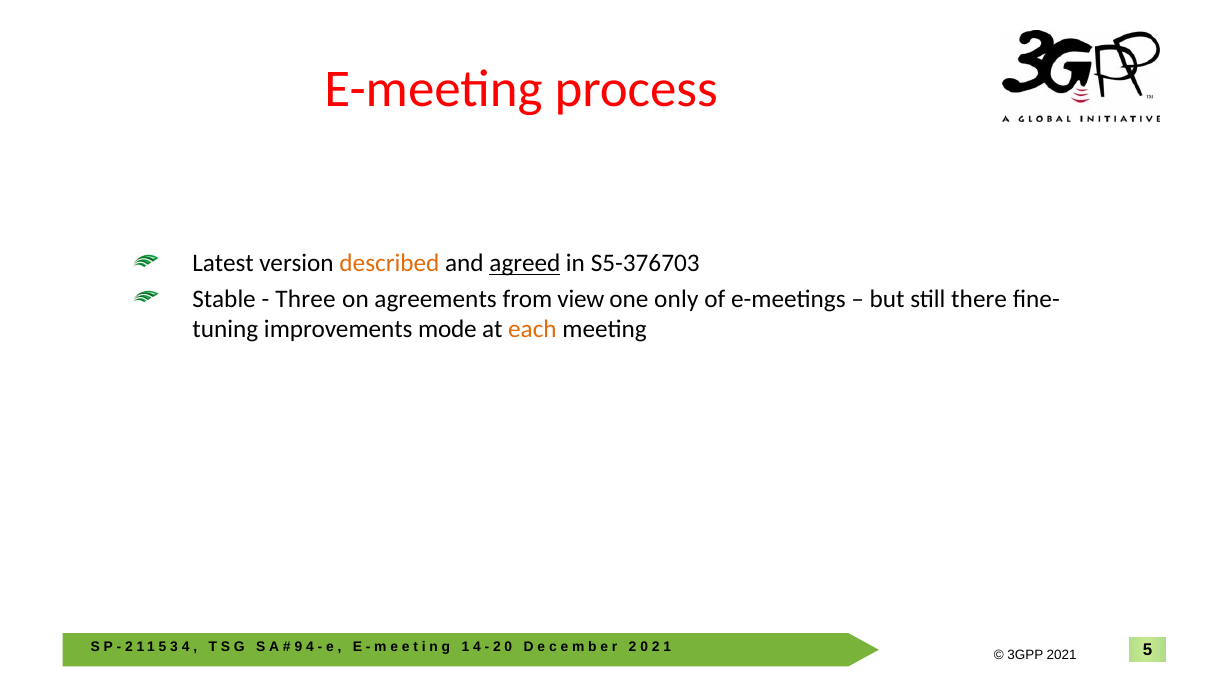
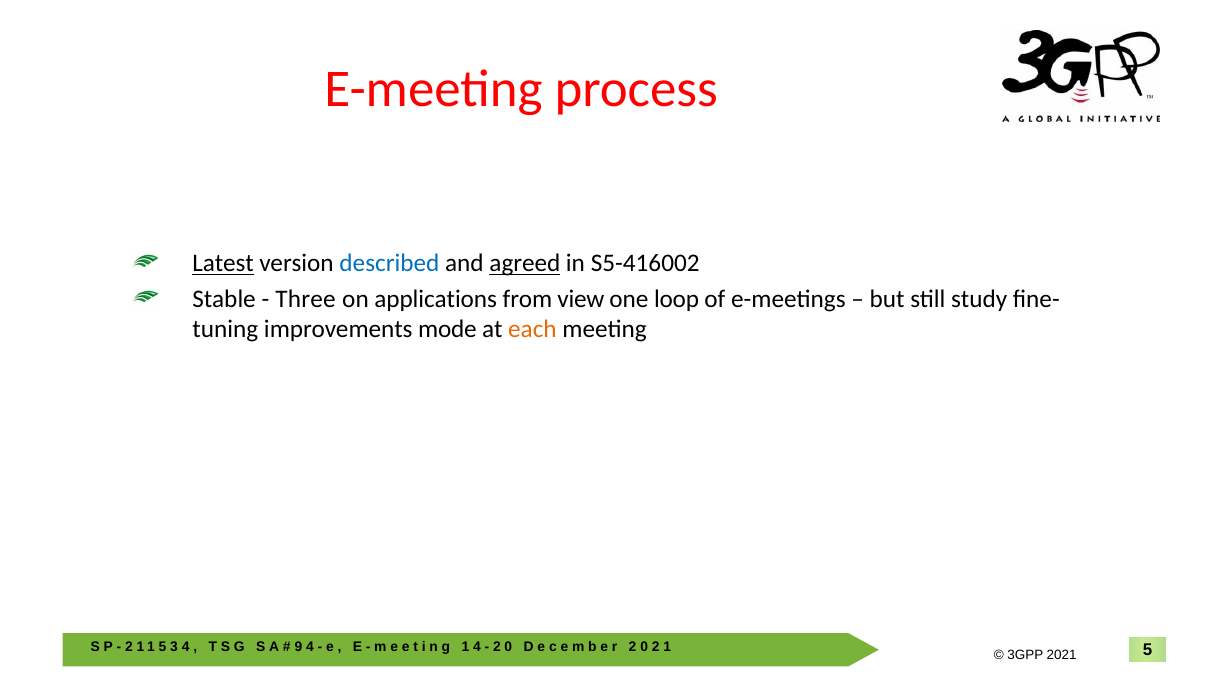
Latest underline: none -> present
described colour: orange -> blue
S5-376703: S5-376703 -> S5-416002
agreements: agreements -> applications
only: only -> loop
there: there -> study
